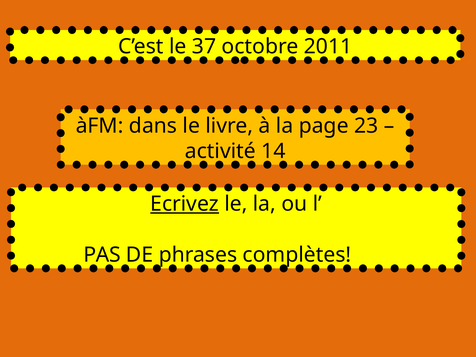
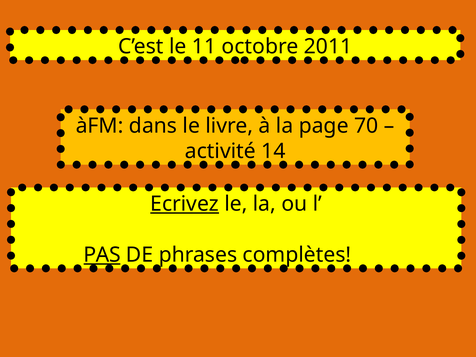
37: 37 -> 11
23: 23 -> 70
PAS underline: none -> present
